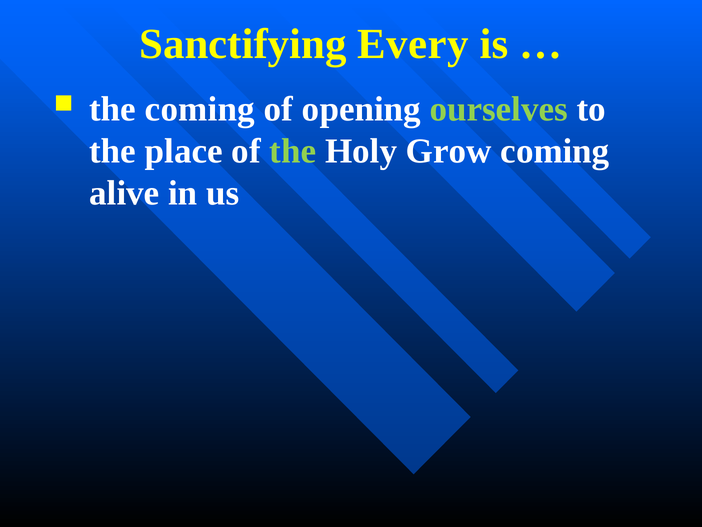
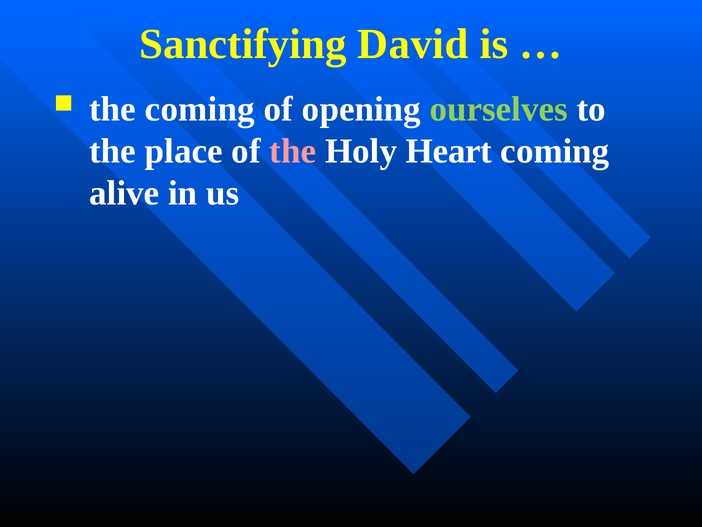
Every: Every -> David
the at (293, 151) colour: light green -> pink
Grow: Grow -> Heart
